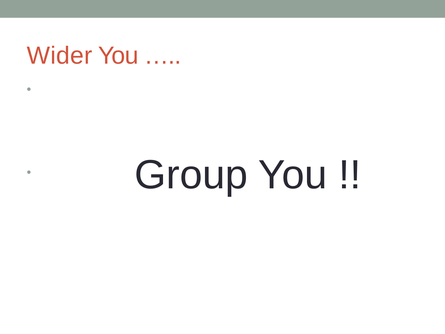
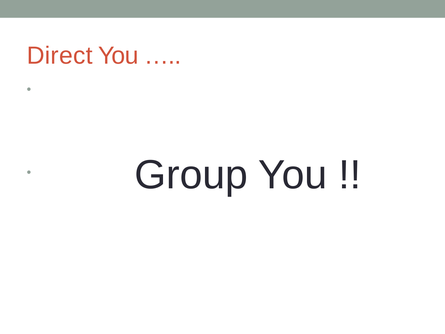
Wider: Wider -> Direct
